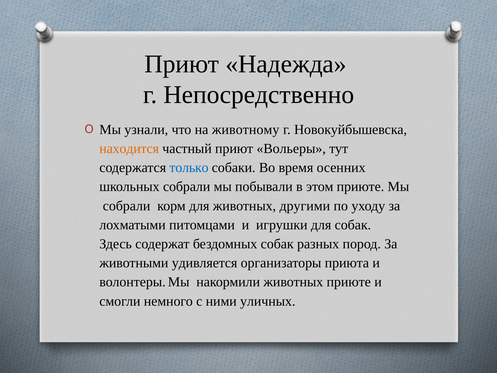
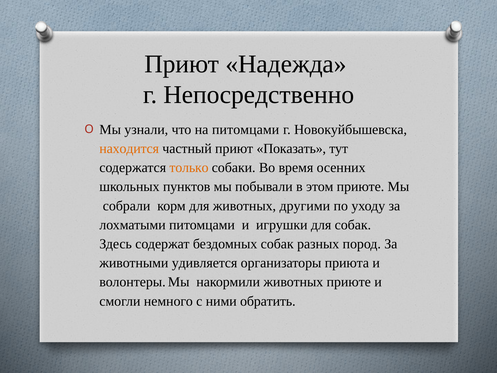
на животному: животному -> питомцами
Вольеры: Вольеры -> Показать
только colour: blue -> orange
школьных собрали: собрали -> пунктов
уличных: уличных -> обратить
